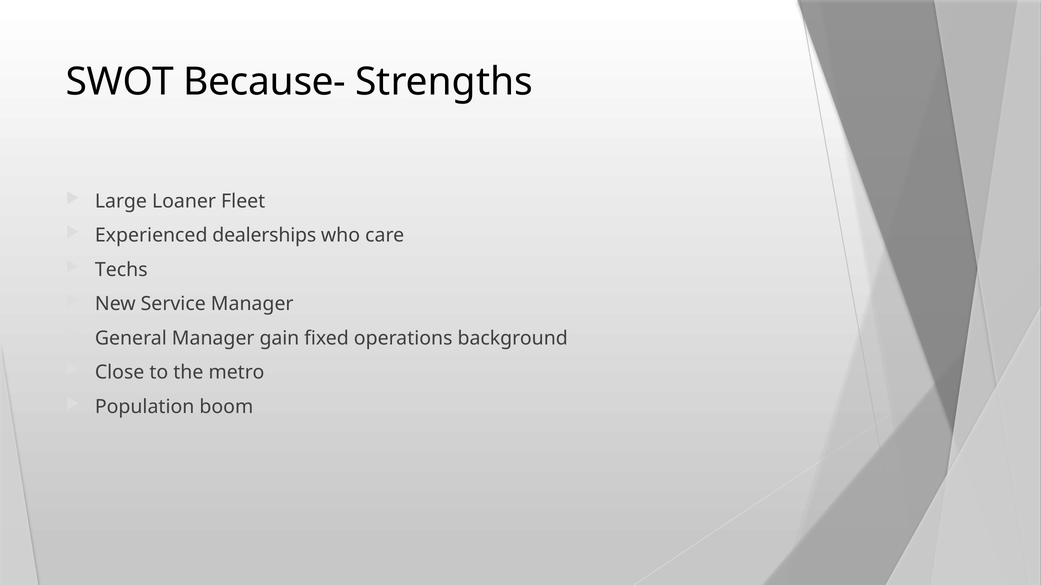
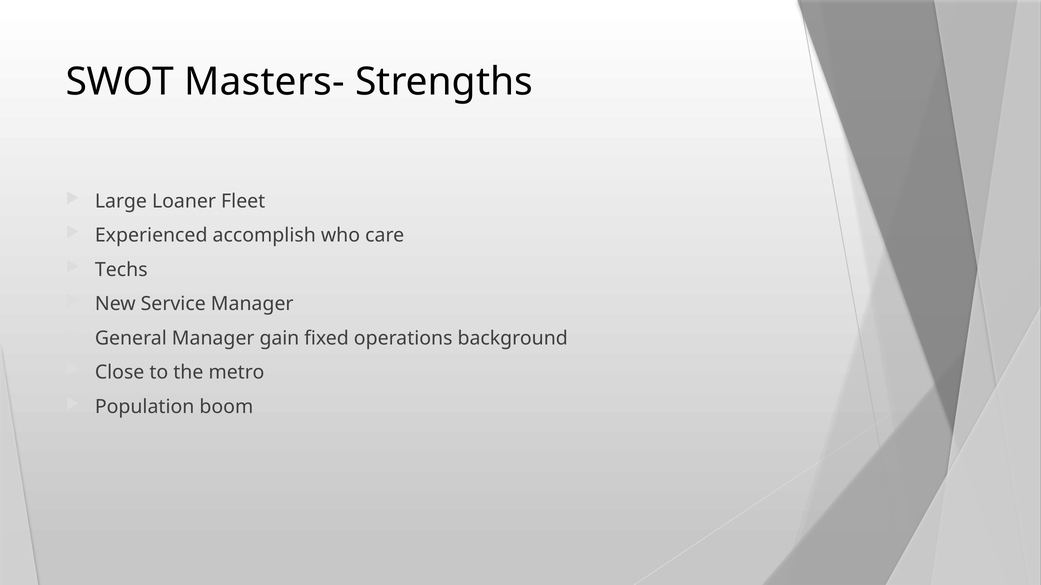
Because-: Because- -> Masters-
dealerships: dealerships -> accomplish
